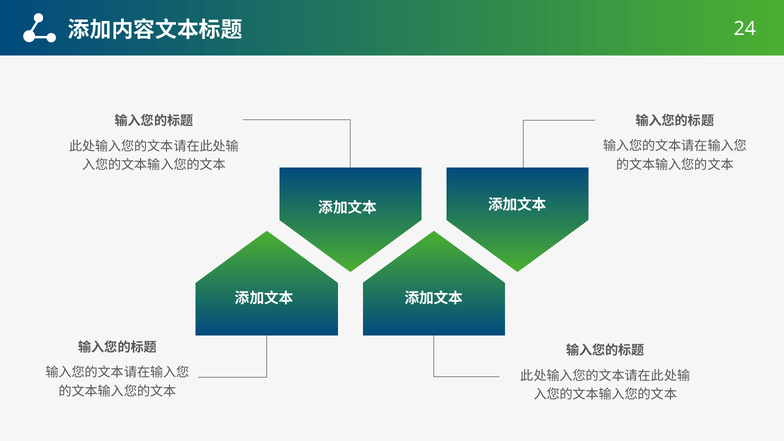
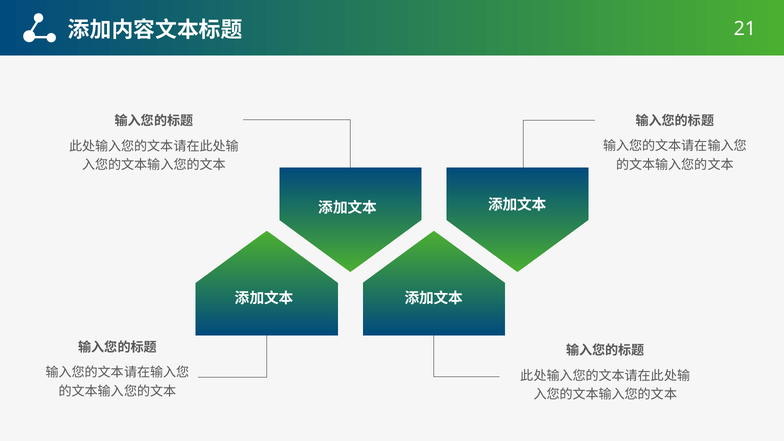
24: 24 -> 21
